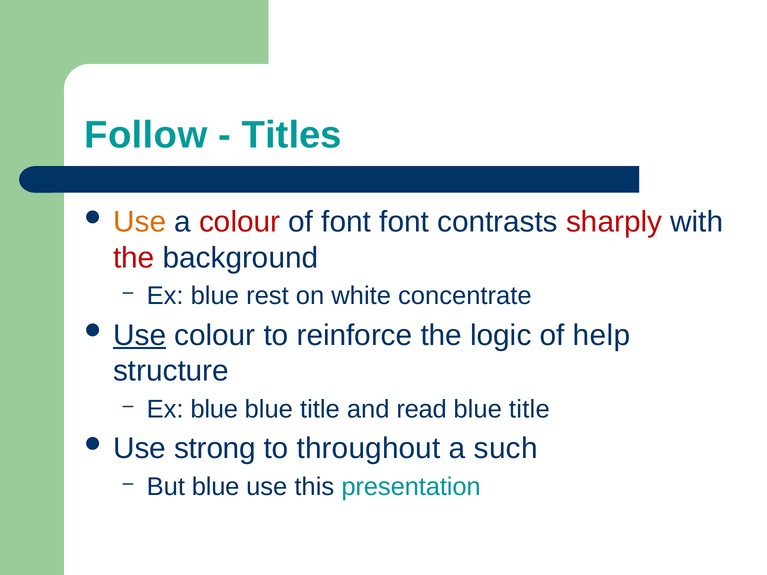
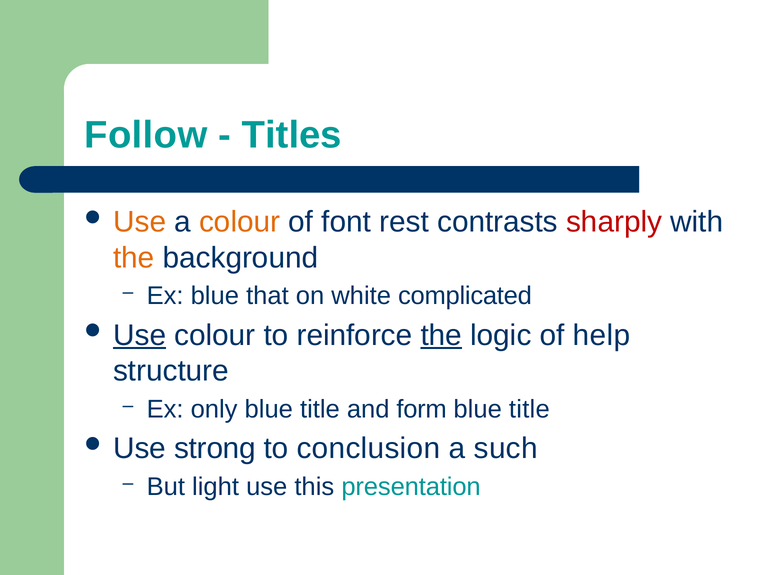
colour at (240, 222) colour: red -> orange
font font: font -> rest
the at (134, 258) colour: red -> orange
rest: rest -> that
concentrate: concentrate -> complicated
the at (441, 335) underline: none -> present
blue at (214, 409): blue -> only
read: read -> form
throughout: throughout -> conclusion
But blue: blue -> light
